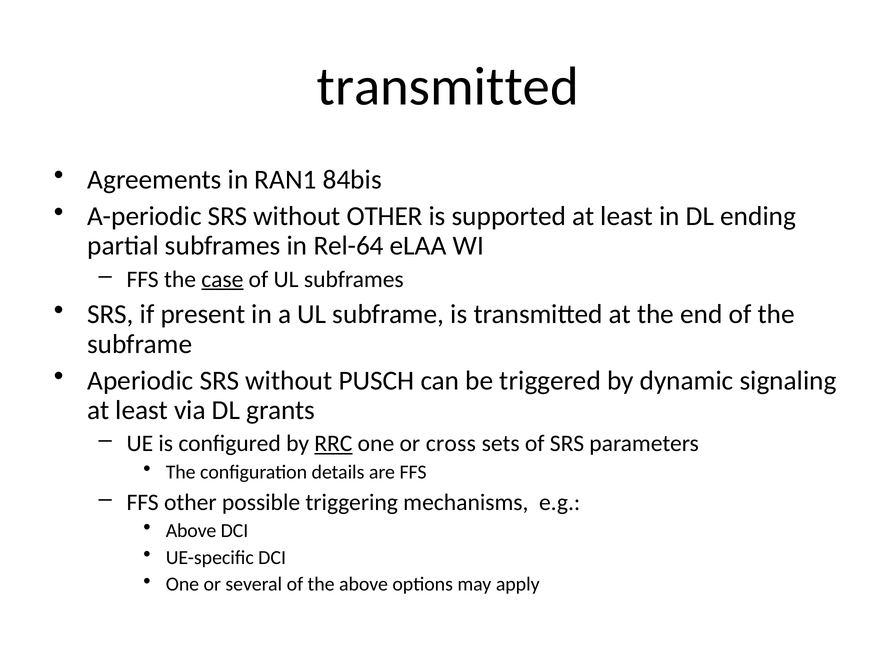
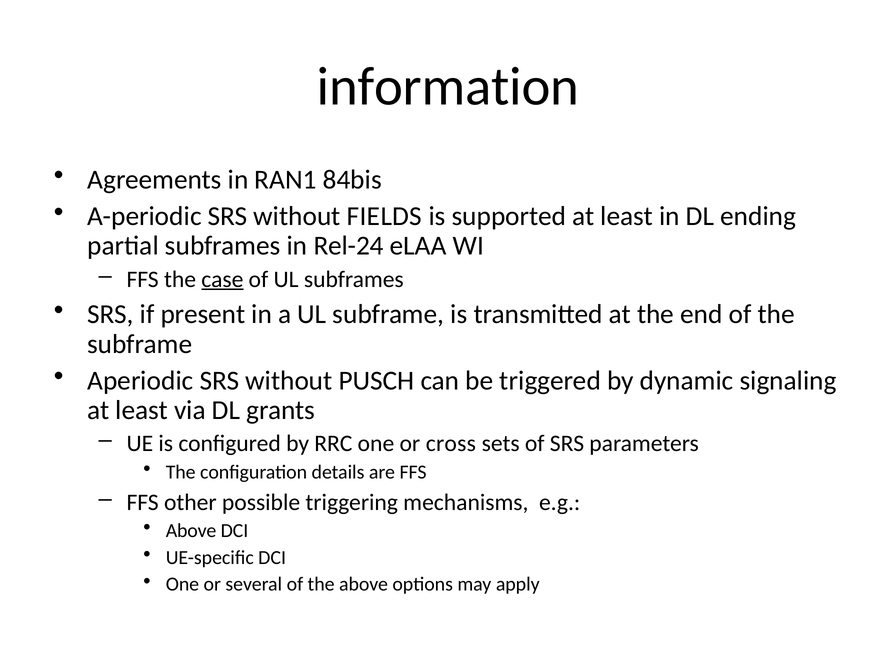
transmitted at (448, 87): transmitted -> information
without OTHER: OTHER -> FIELDS
Rel-64: Rel-64 -> Rel-24
RRC underline: present -> none
